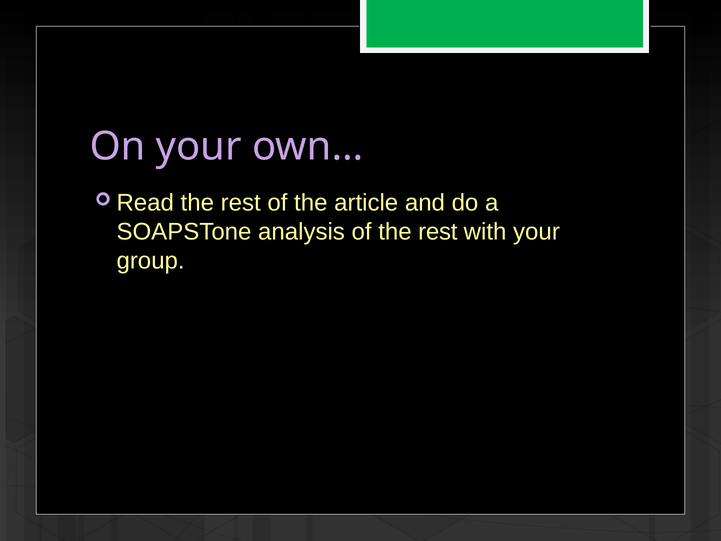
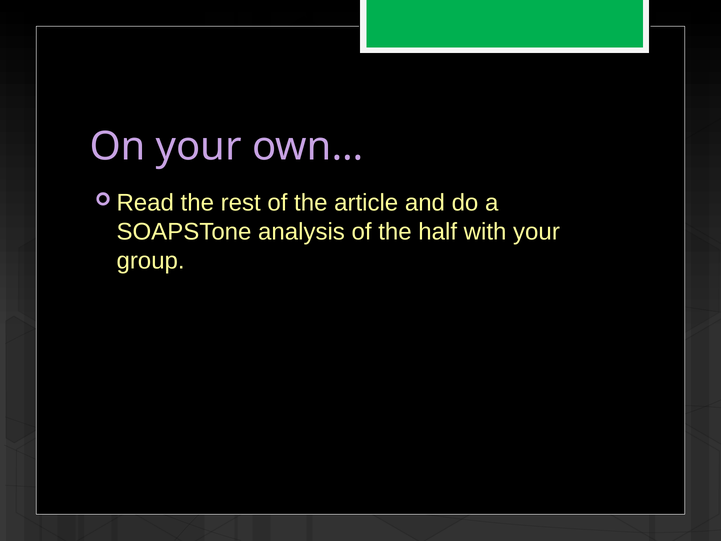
of the rest: rest -> half
